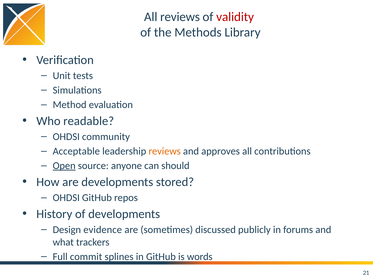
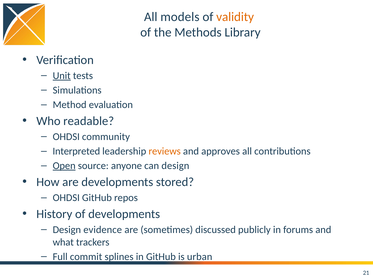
All reviews: reviews -> models
validity colour: red -> orange
Unit underline: none -> present
Acceptable: Acceptable -> Interpreted
can should: should -> design
words: words -> urban
